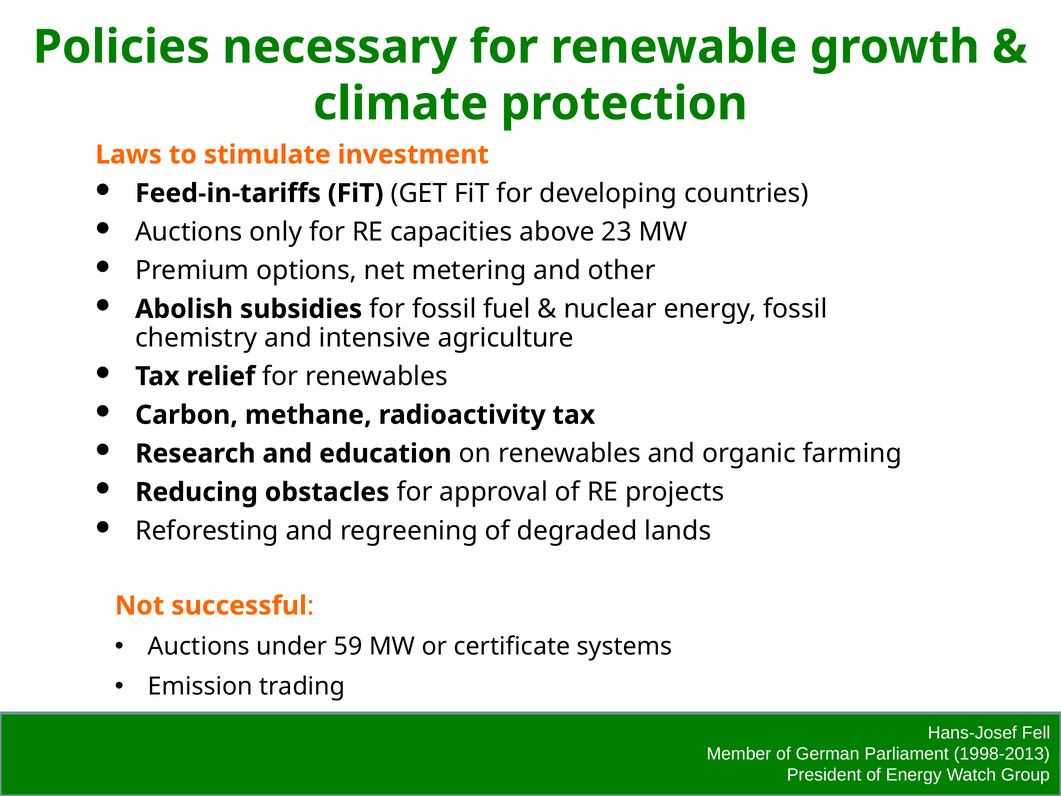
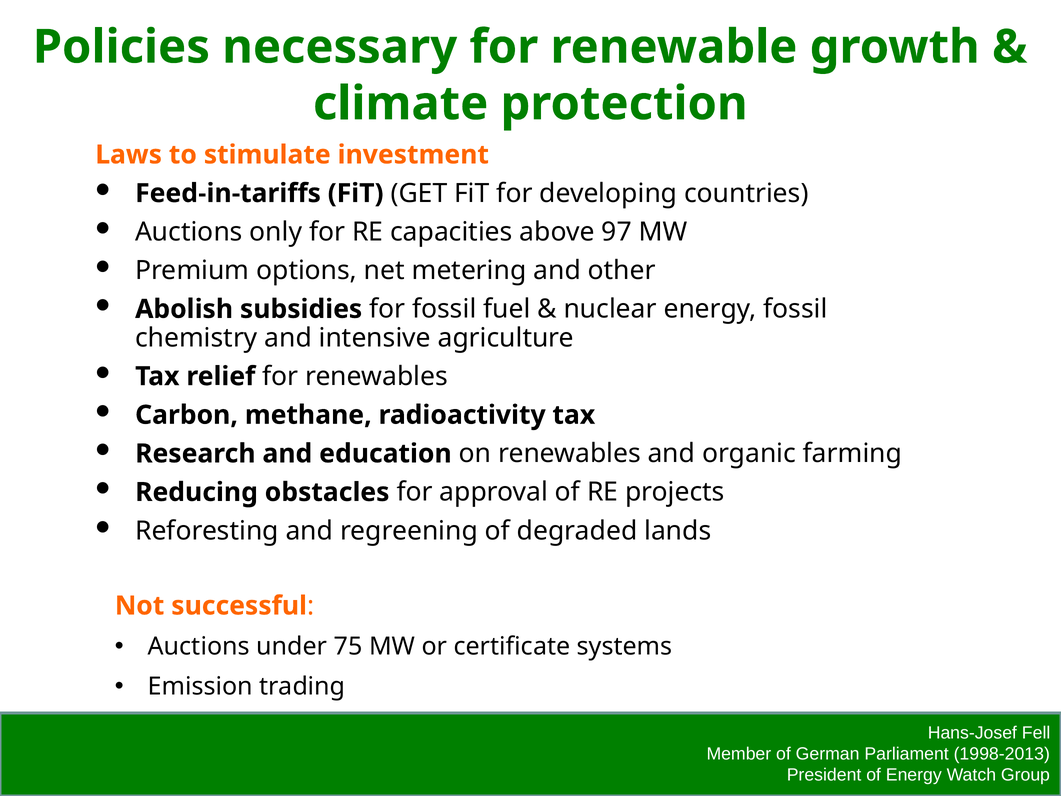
23: 23 -> 97
59: 59 -> 75
